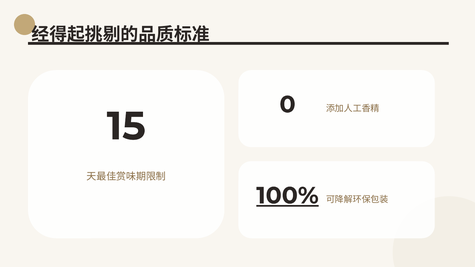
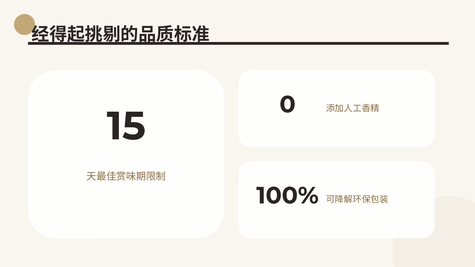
100% underline: present -> none
